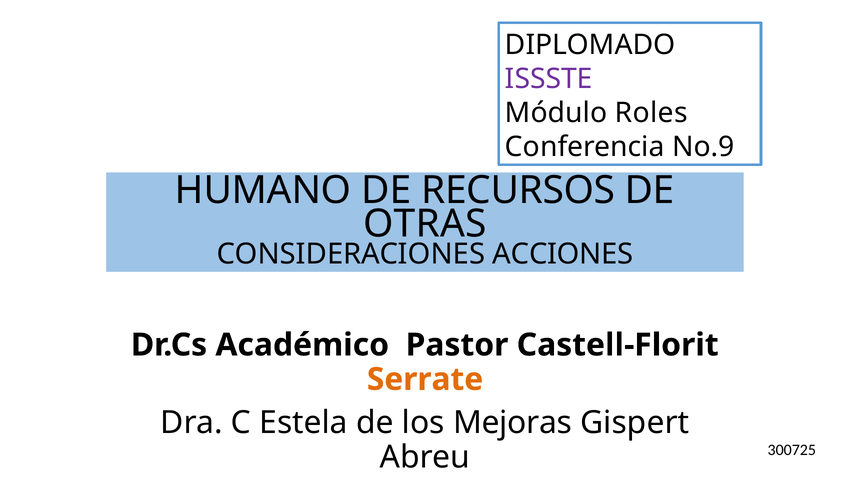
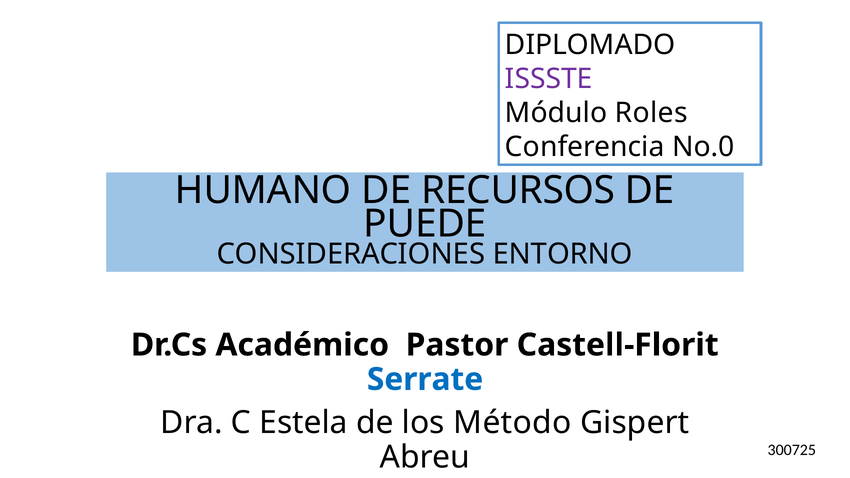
No.9: No.9 -> No.0
OTRAS: OTRAS -> PUEDE
ACCIONES: ACCIONES -> ENTORNO
Serrate colour: orange -> blue
Mejoras: Mejoras -> Método
